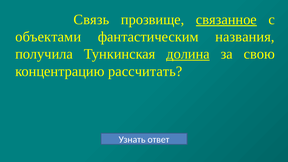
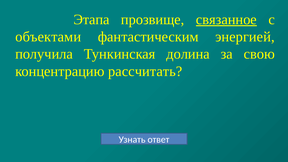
Связь: Связь -> Этапа
названия: названия -> энергией
долина underline: present -> none
